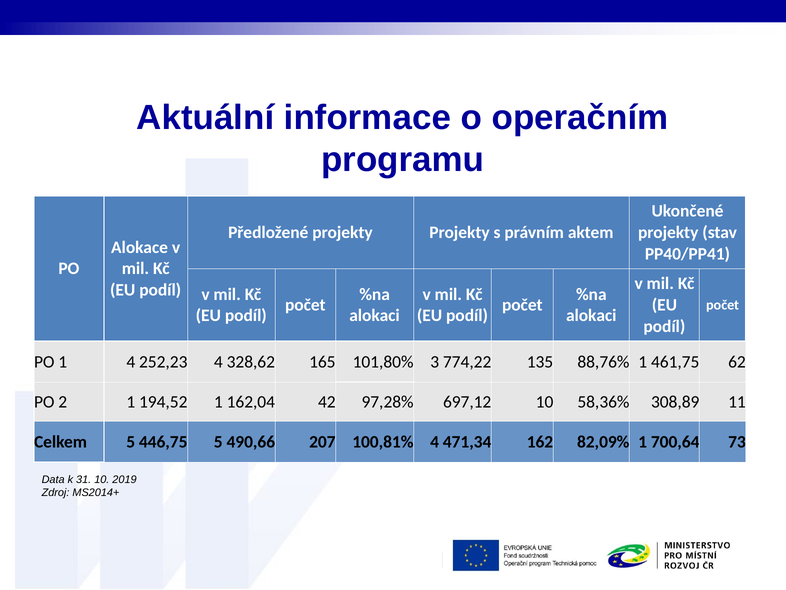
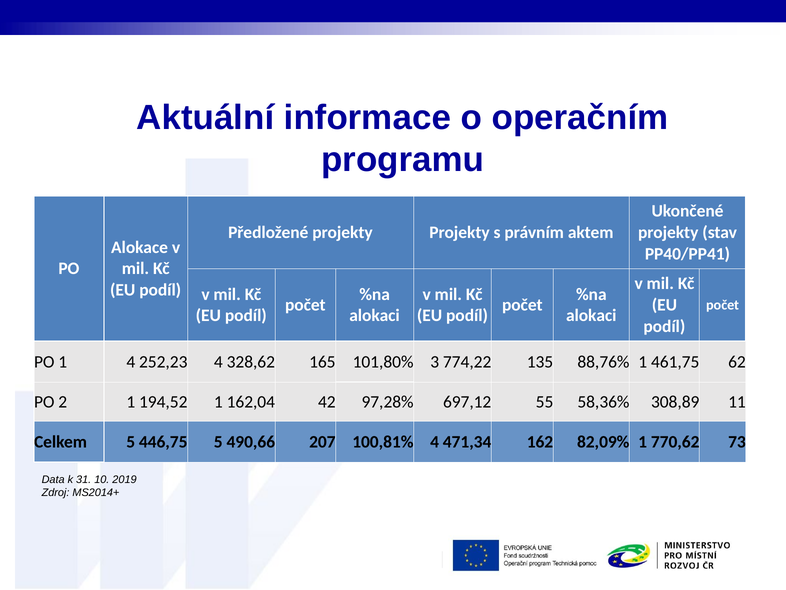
697,12 10: 10 -> 55
700,64: 700,64 -> 770,62
